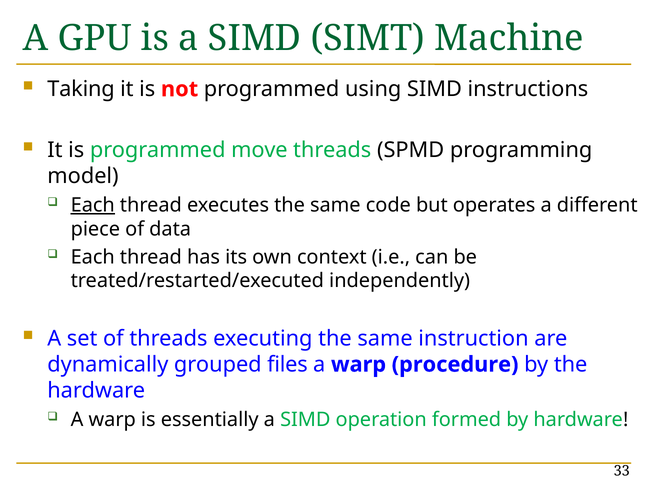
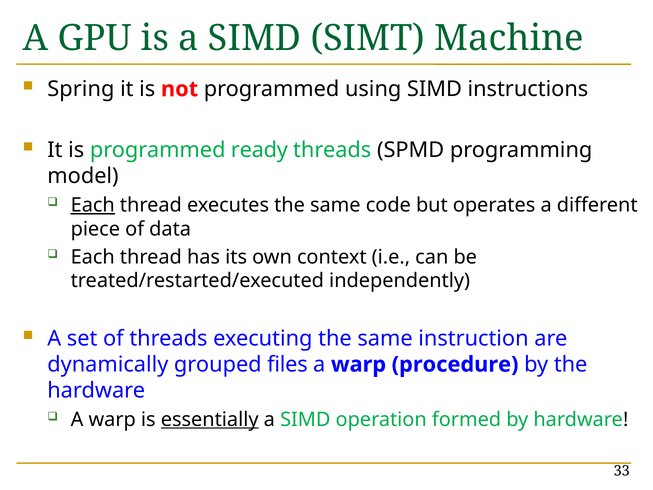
Taking: Taking -> Spring
move: move -> ready
essentially underline: none -> present
